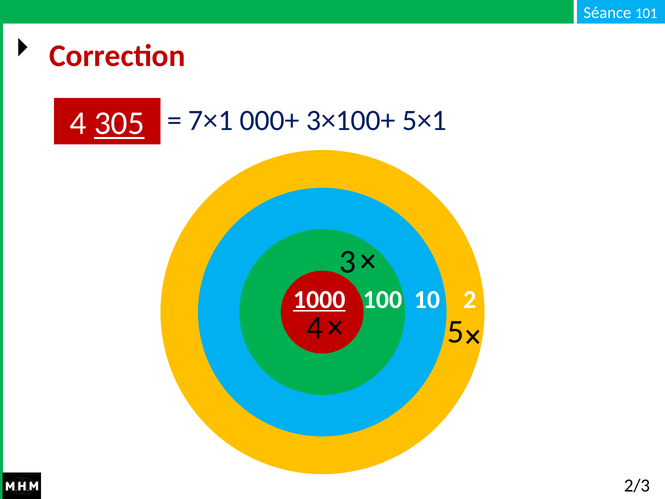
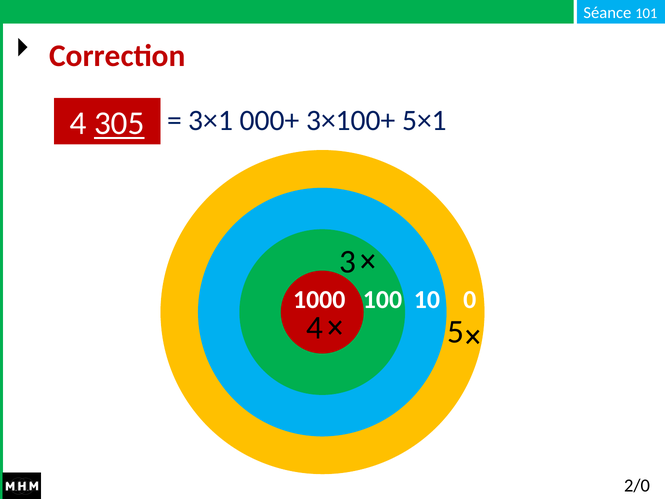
7×1: 7×1 -> 3×1
1000 underline: present -> none
2: 2 -> 0
2/3: 2/3 -> 2/0
